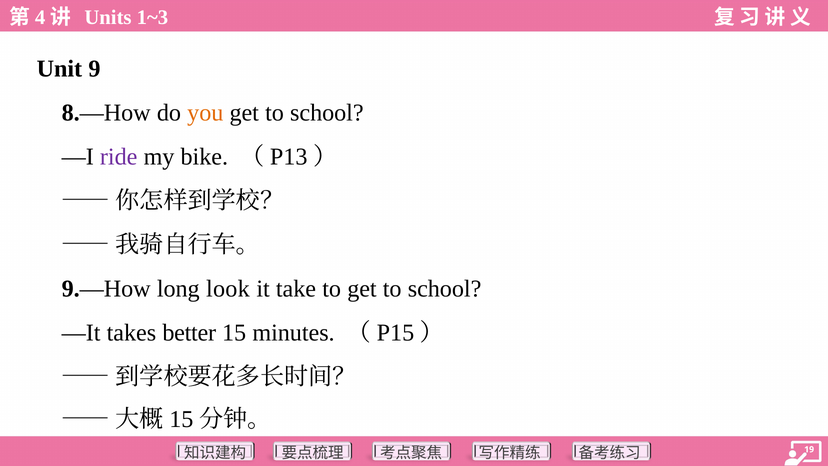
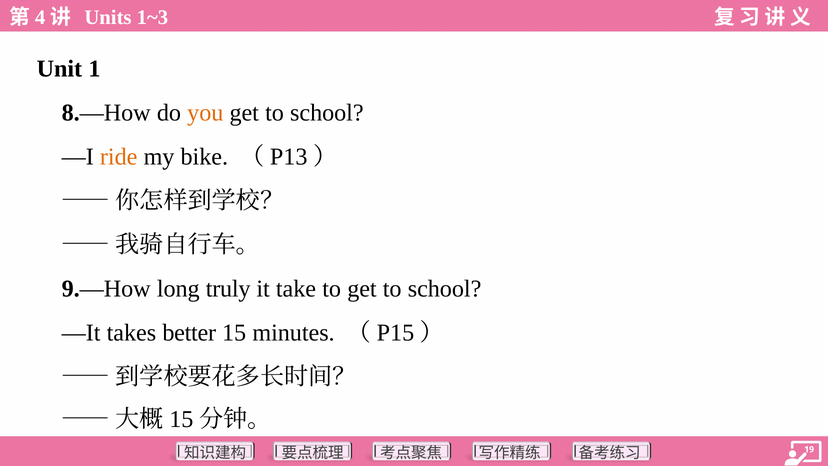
9: 9 -> 1
ride colour: purple -> orange
look: look -> truly
